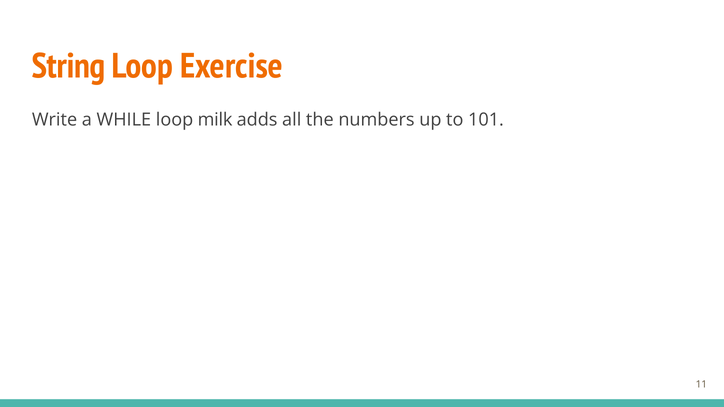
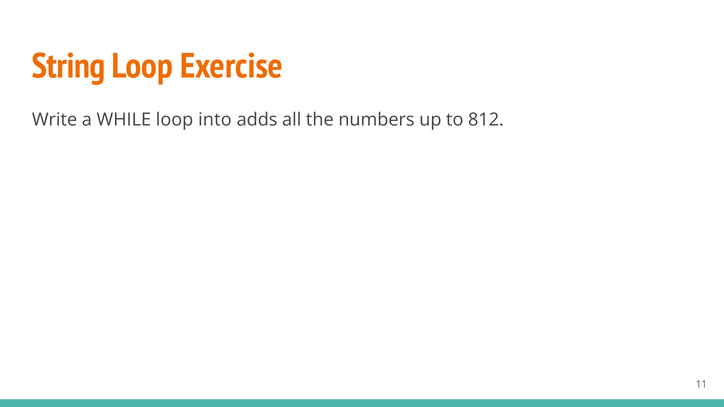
milk: milk -> into
101: 101 -> 812
